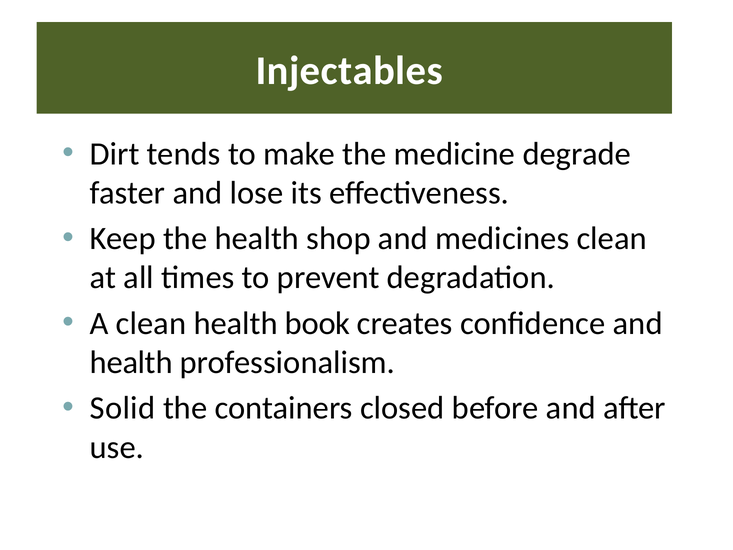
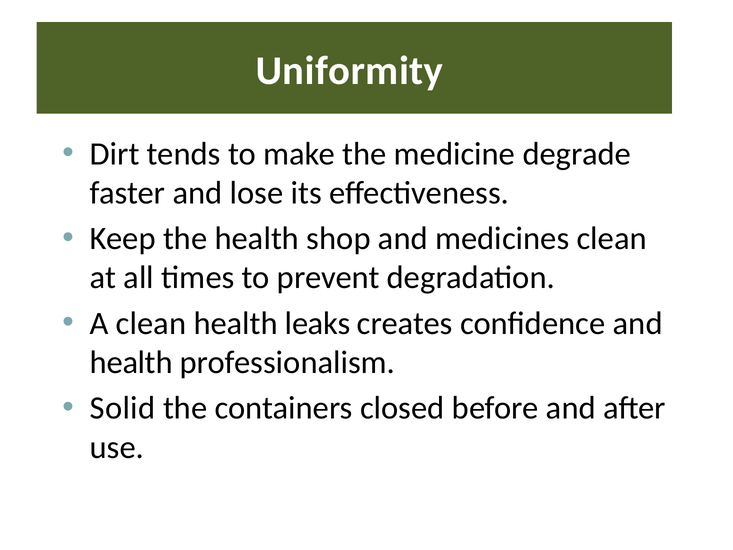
Injectables: Injectables -> Uniformity
book: book -> leaks
